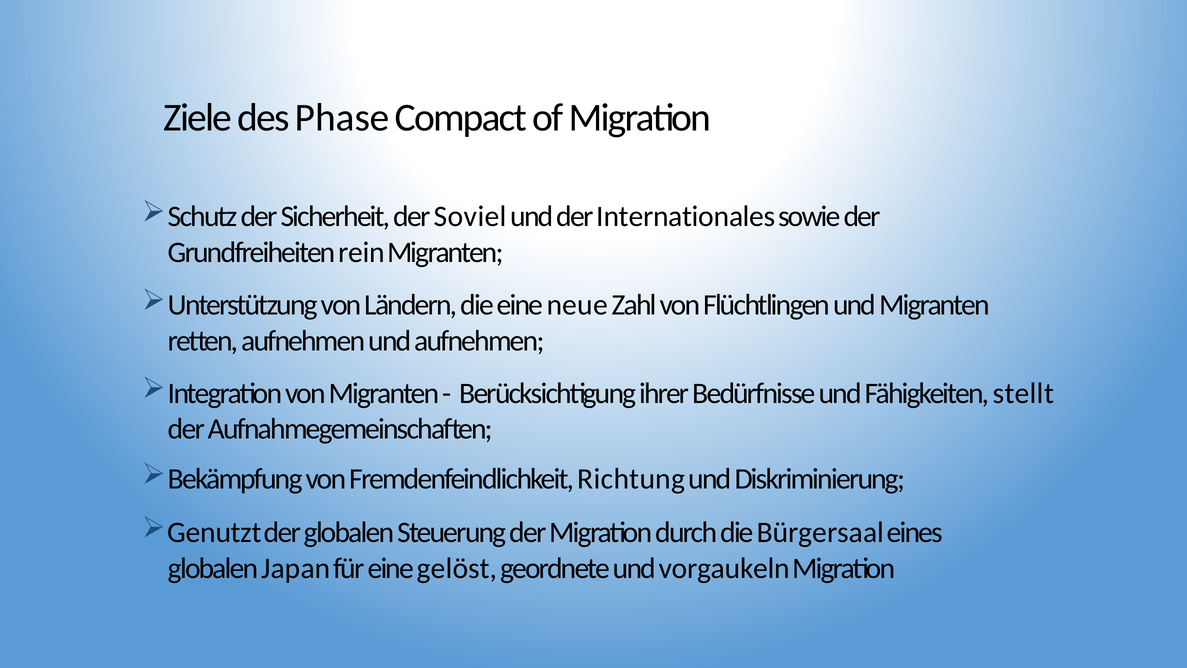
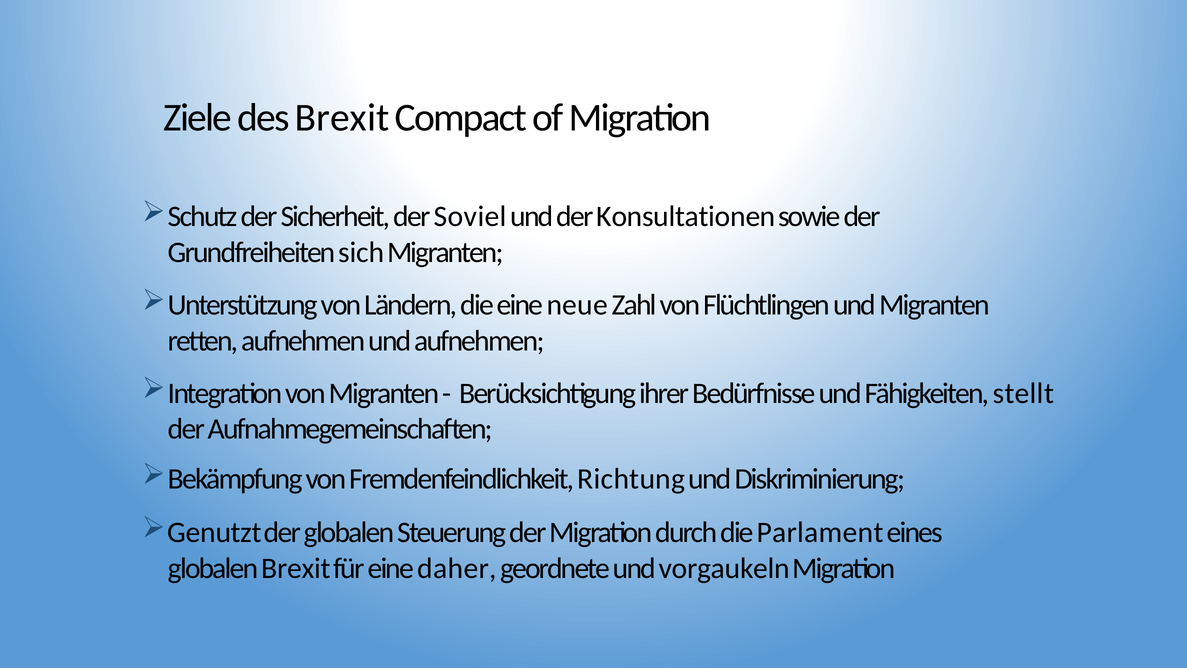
des Phase: Phase -> Brexit
Internationales: Internationales -> Konsultationen
rein: rein -> sich
Bürgersaal: Bürgersaal -> Parlament
globalen Japan: Japan -> Brexit
gelöst: gelöst -> daher
